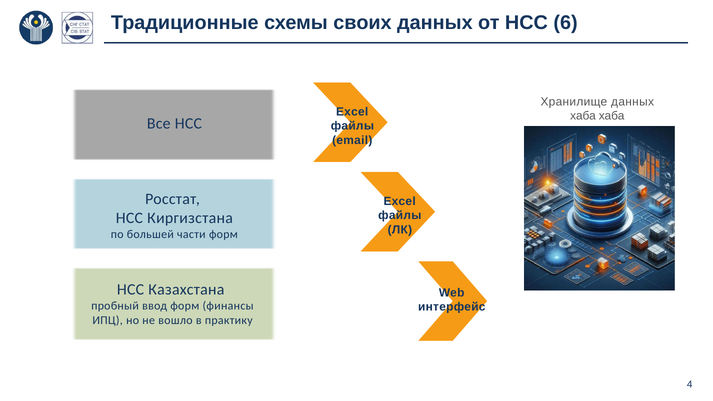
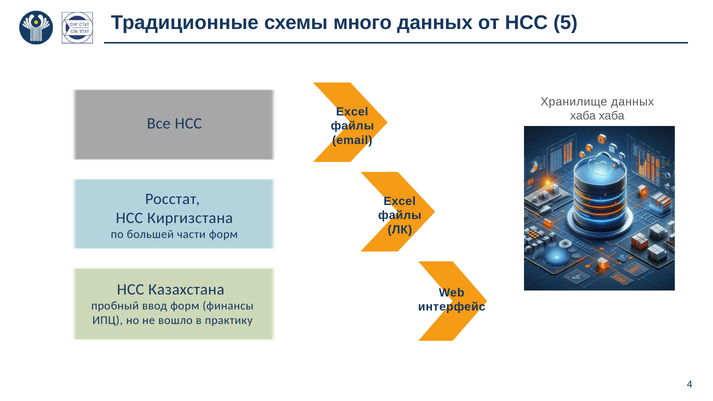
своих: своих -> много
6: 6 -> 5
